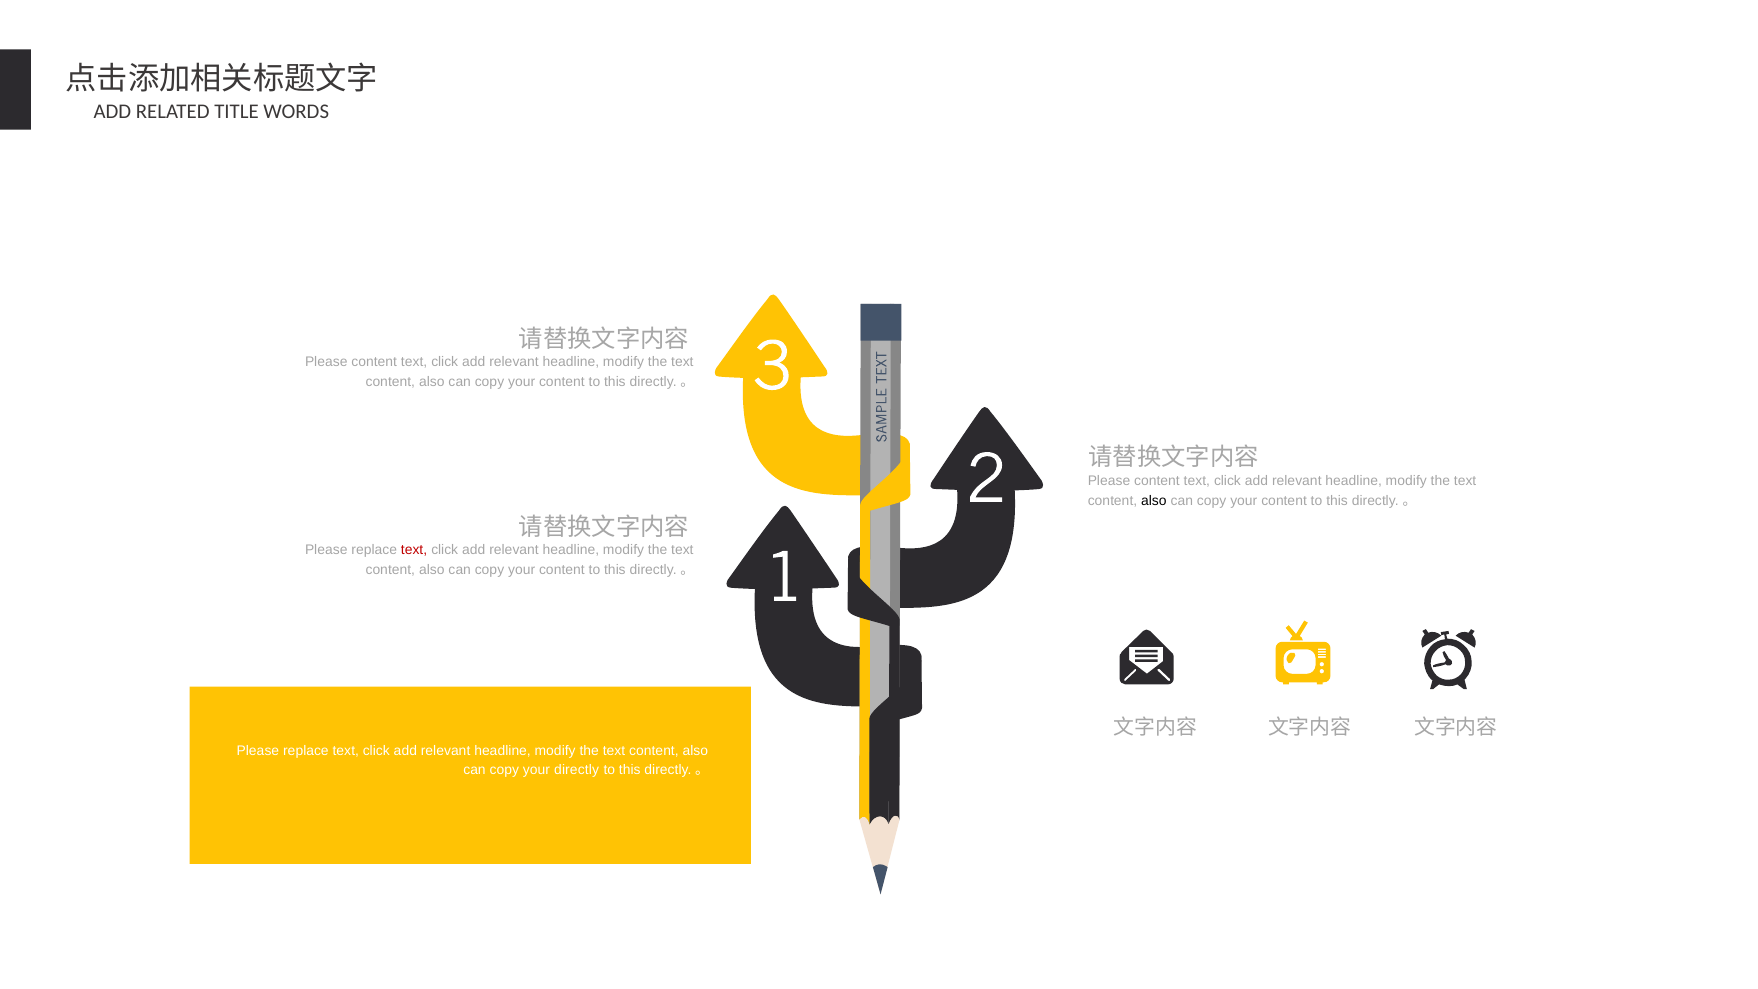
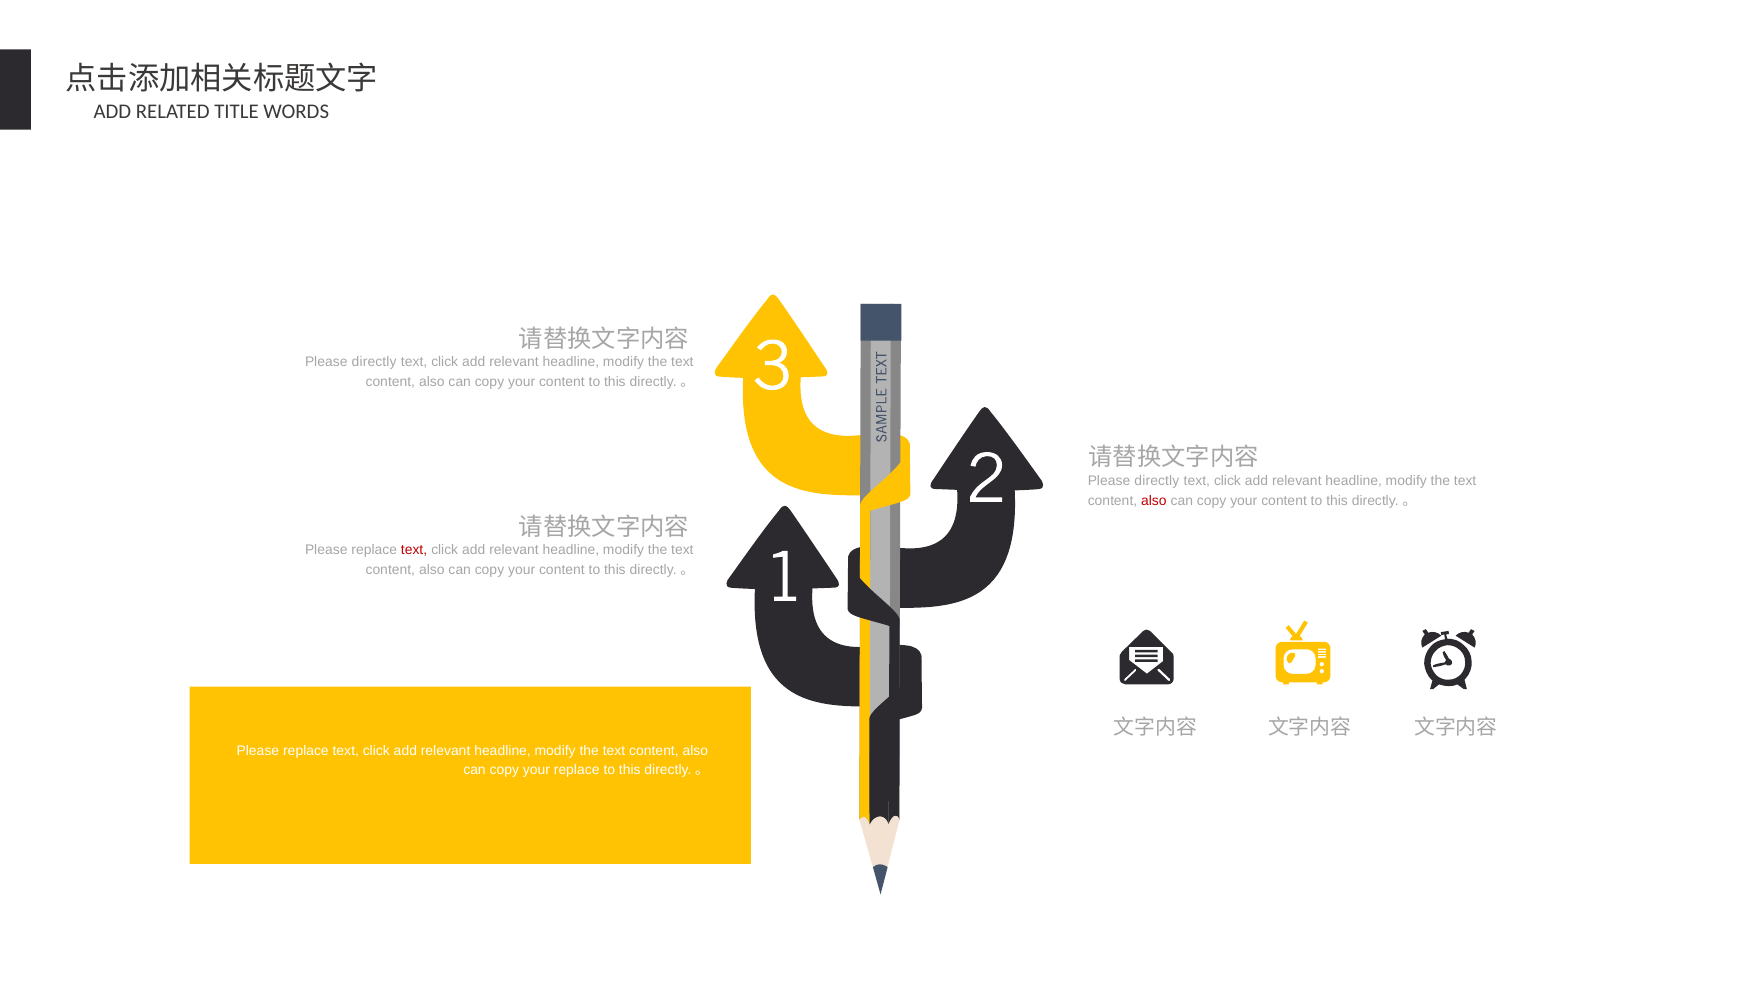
content at (374, 362): content -> directly
content at (1157, 481): content -> directly
also at (1154, 501) colour: black -> red
your directly: directly -> replace
